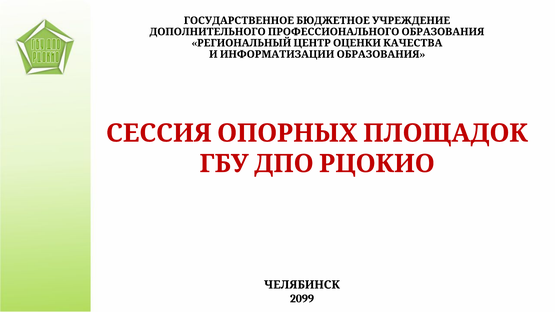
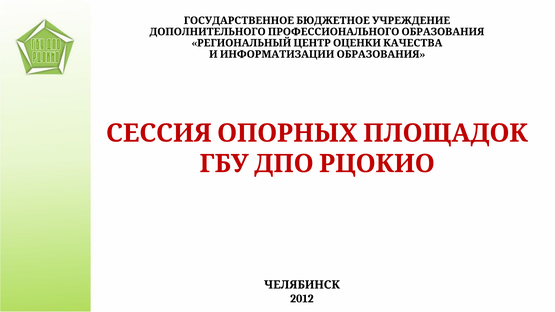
2099: 2099 -> 2012
